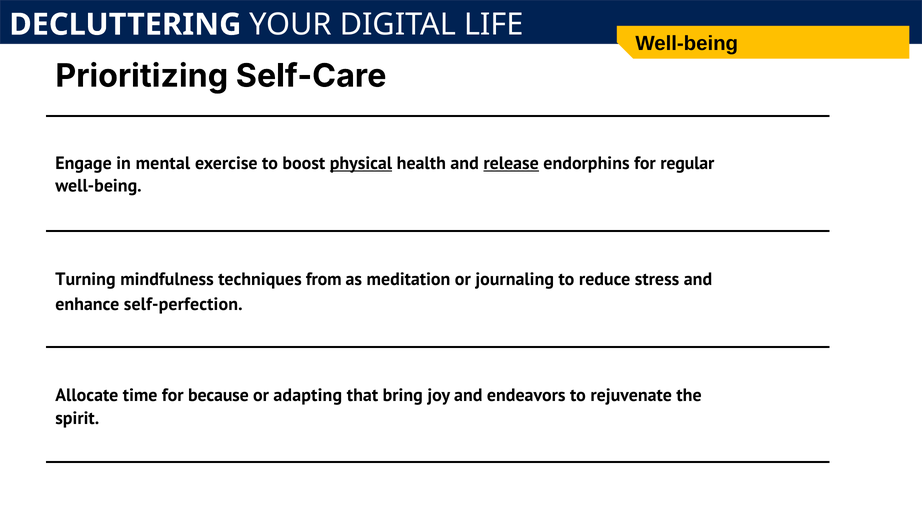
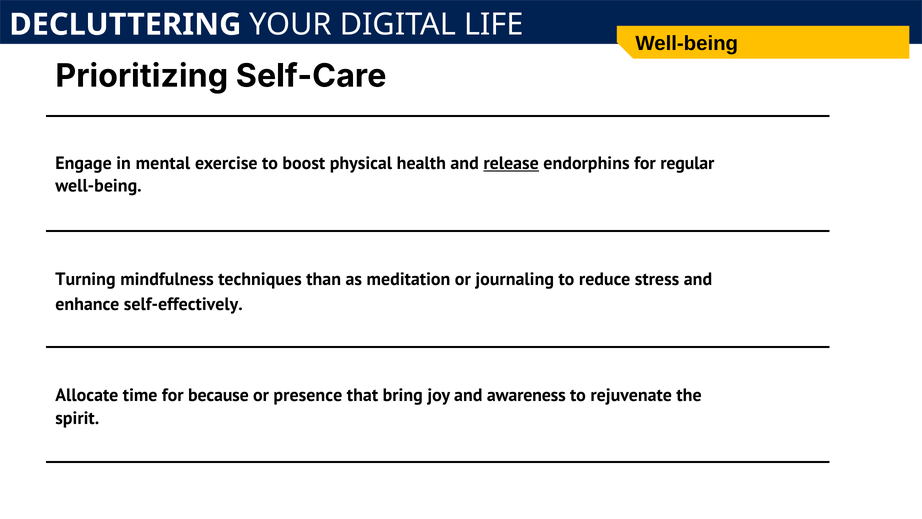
physical underline: present -> none
from: from -> than
self-perfection: self-perfection -> self-effectively
adapting: adapting -> presence
endeavors: endeavors -> awareness
